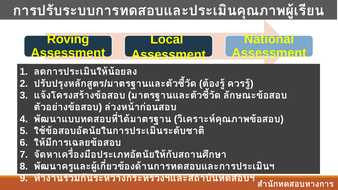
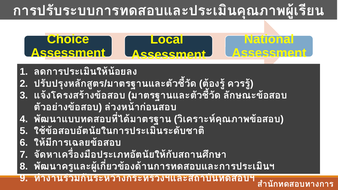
Roving: Roving -> Choice
